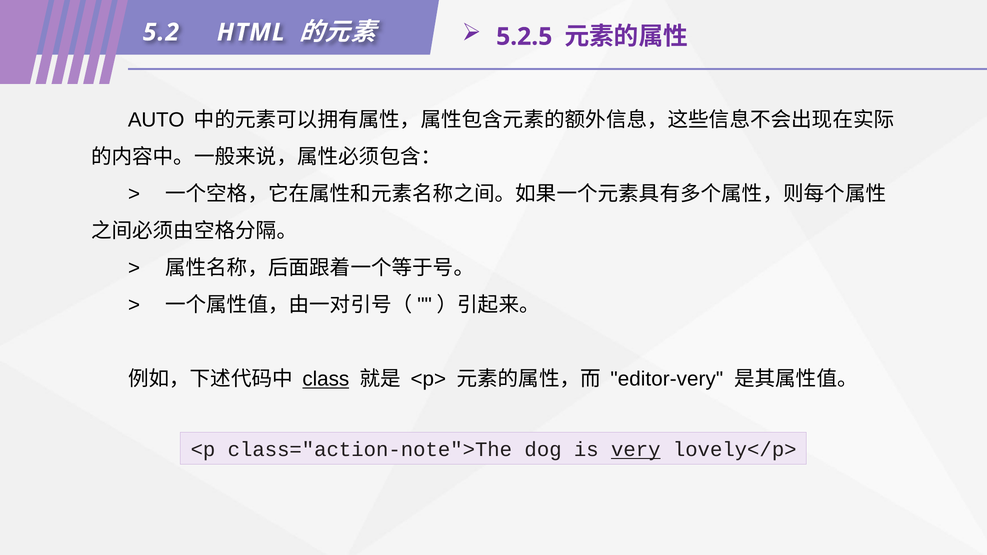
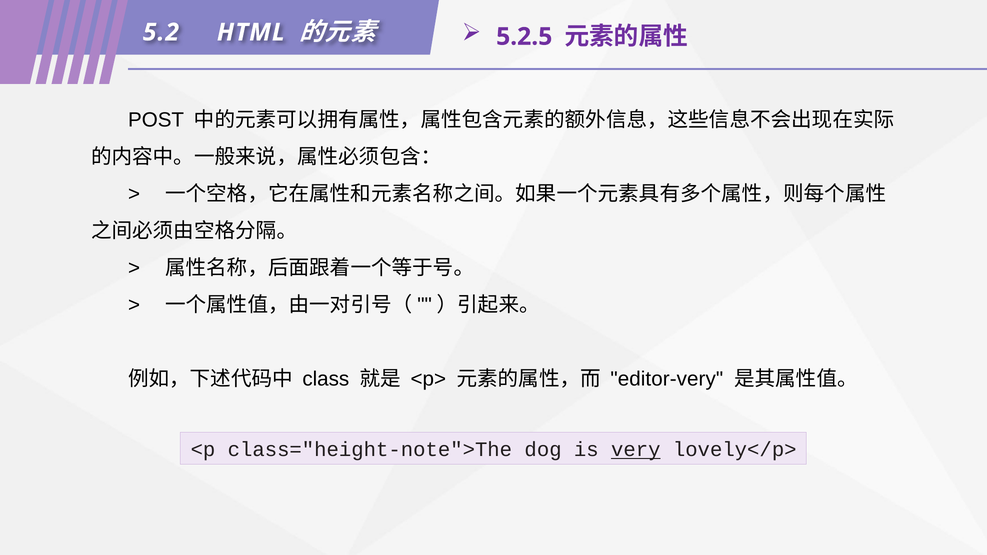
AUTO: AUTO -> POST
class underline: present -> none
class="action-note">The: class="action-note">The -> class="height-note">The
